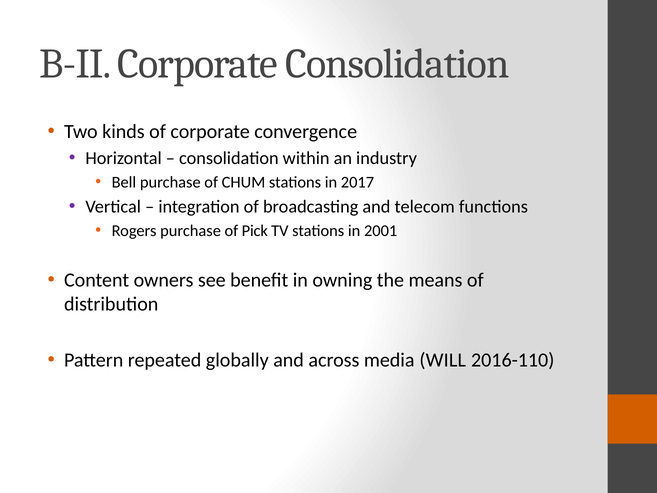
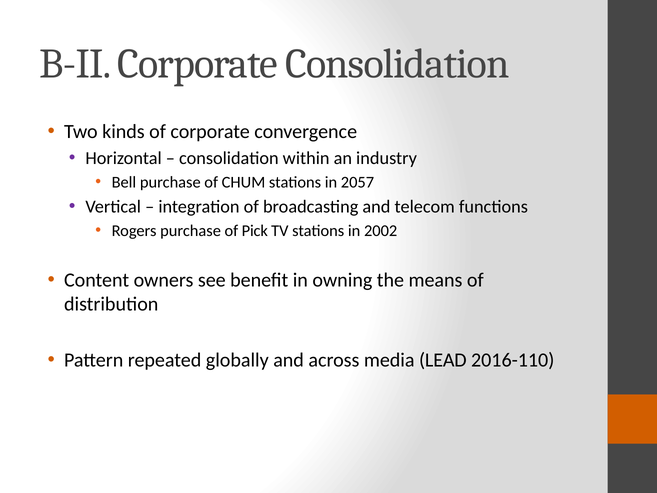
2017: 2017 -> 2057
2001: 2001 -> 2002
WILL: WILL -> LEAD
